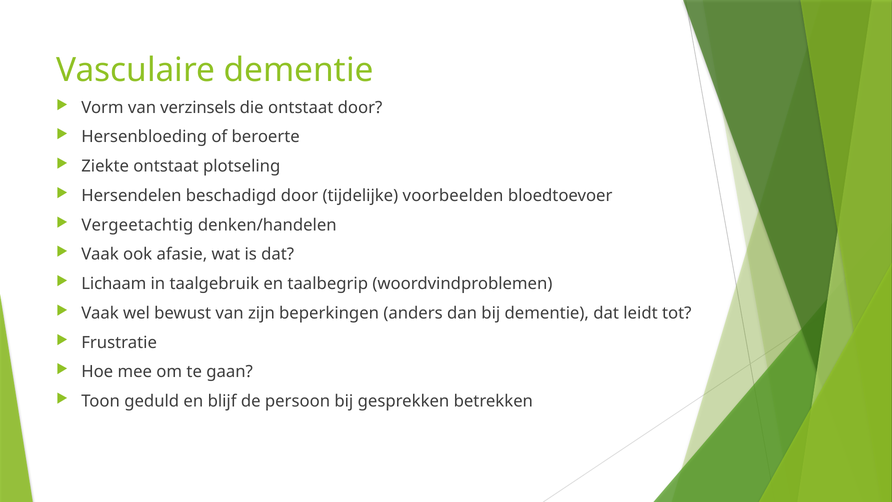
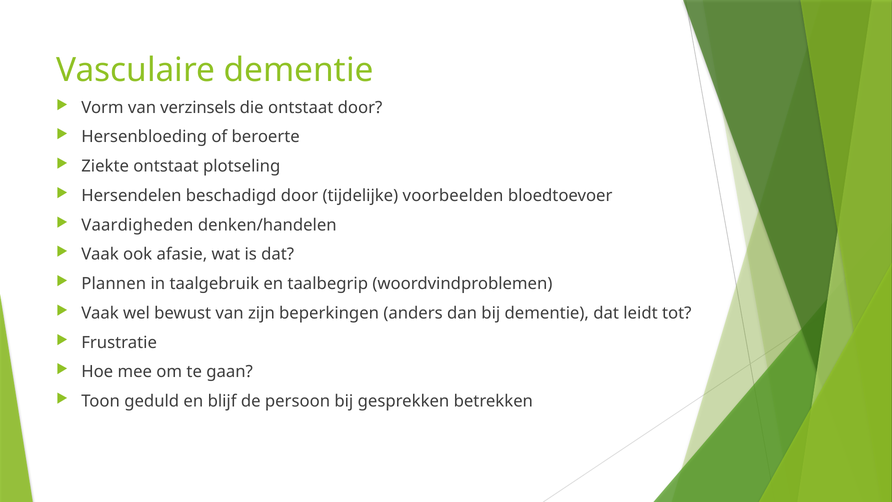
Vergeetachtig: Vergeetachtig -> Vaardigheden
Lichaam: Lichaam -> Plannen
